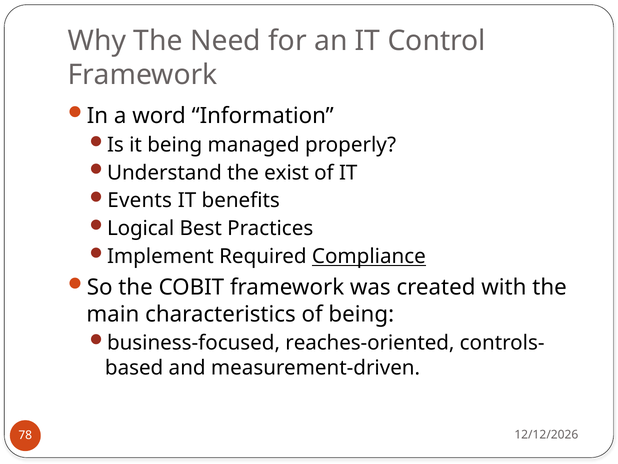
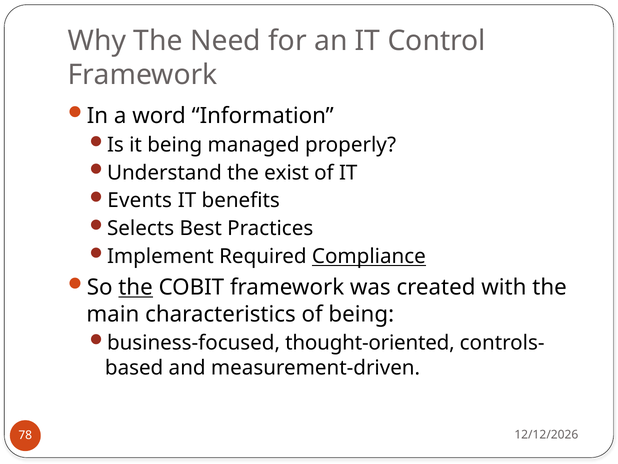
Logical: Logical -> Selects
the at (136, 287) underline: none -> present
reaches-oriented: reaches-oriented -> thought-oriented
